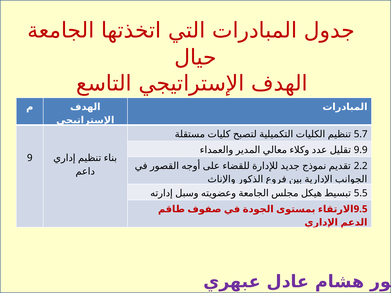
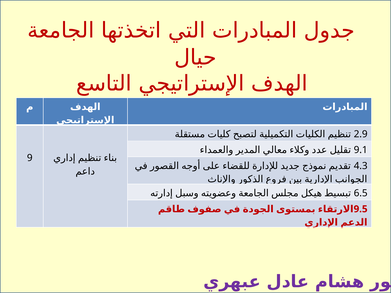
5.7: 5.7 -> 2.9
9.9: 9.9 -> 9.1
2.2: 2.2 -> 4.3
5.5: 5.5 -> 6.5
